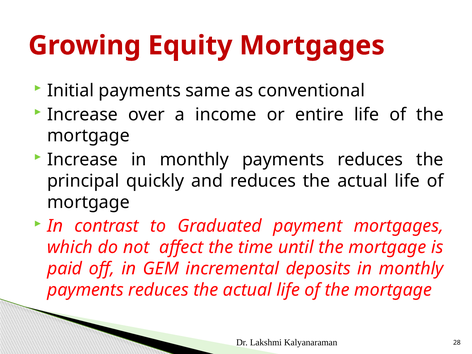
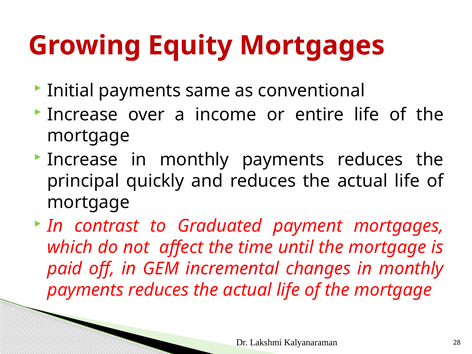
deposits: deposits -> changes
